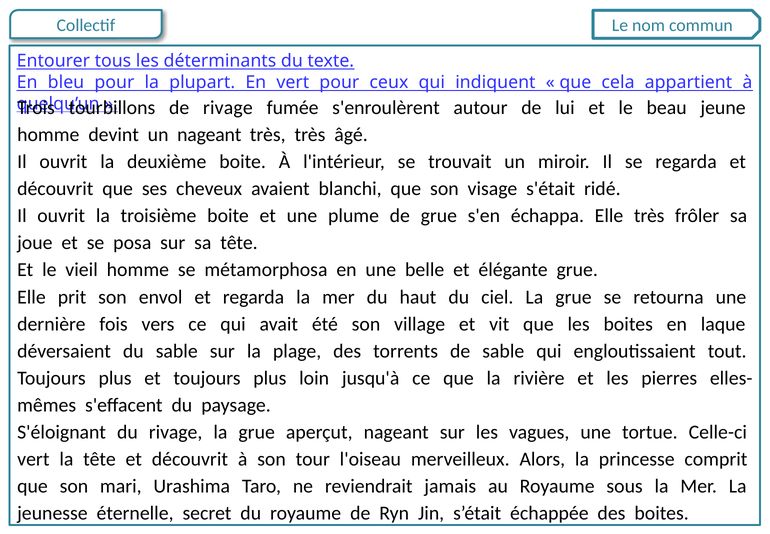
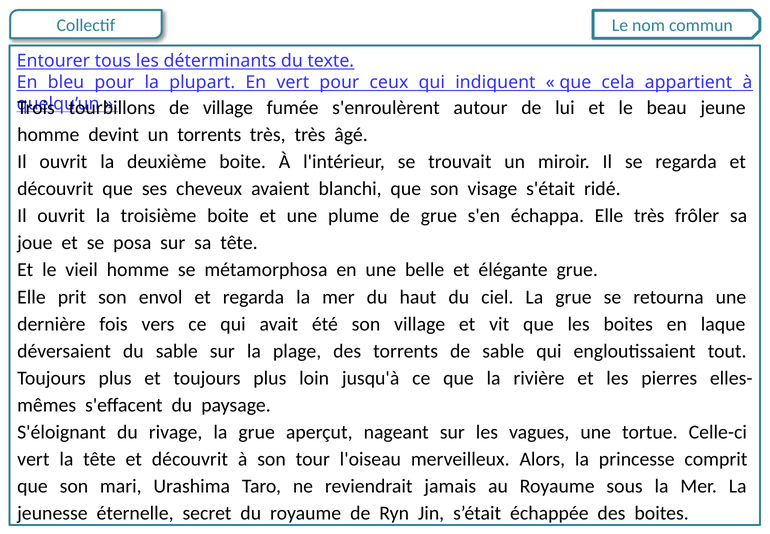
de rivage: rivage -> village
un nageant: nageant -> torrents
